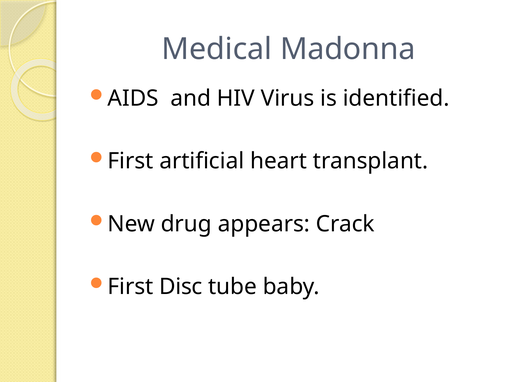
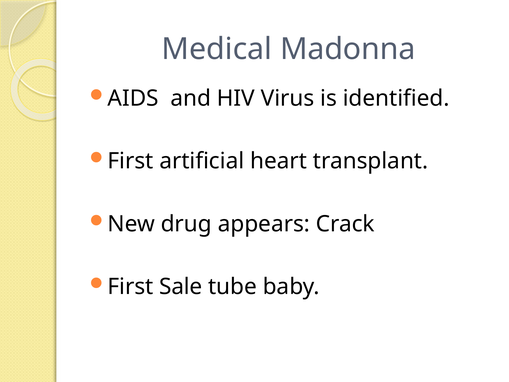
Disc: Disc -> Sale
